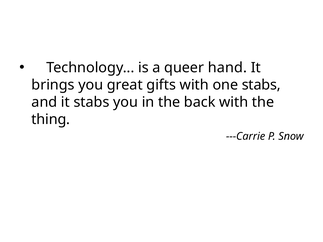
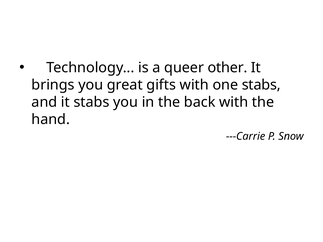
hand: hand -> other
thing: thing -> hand
